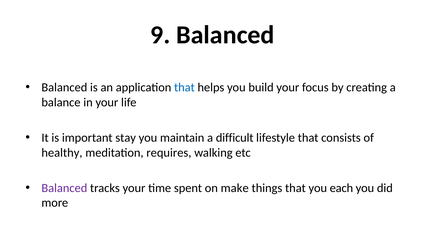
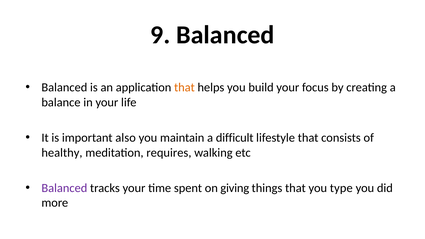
that at (184, 87) colour: blue -> orange
stay: stay -> also
make: make -> giving
each: each -> type
